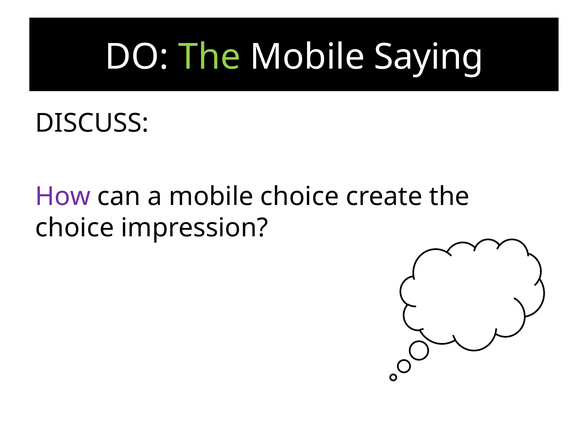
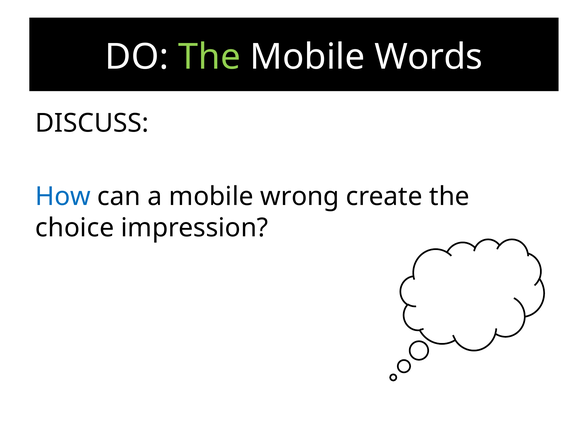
Saying: Saying -> Words
How colour: purple -> blue
mobile choice: choice -> wrong
